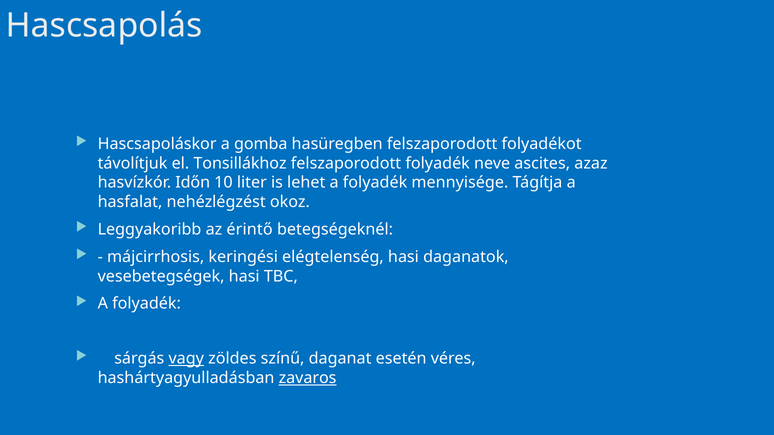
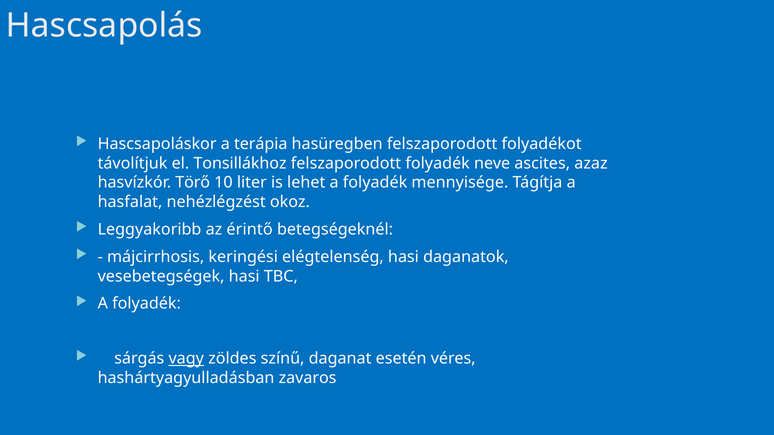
gomba: gomba -> terápia
Időn: Időn -> Törő
zavaros underline: present -> none
